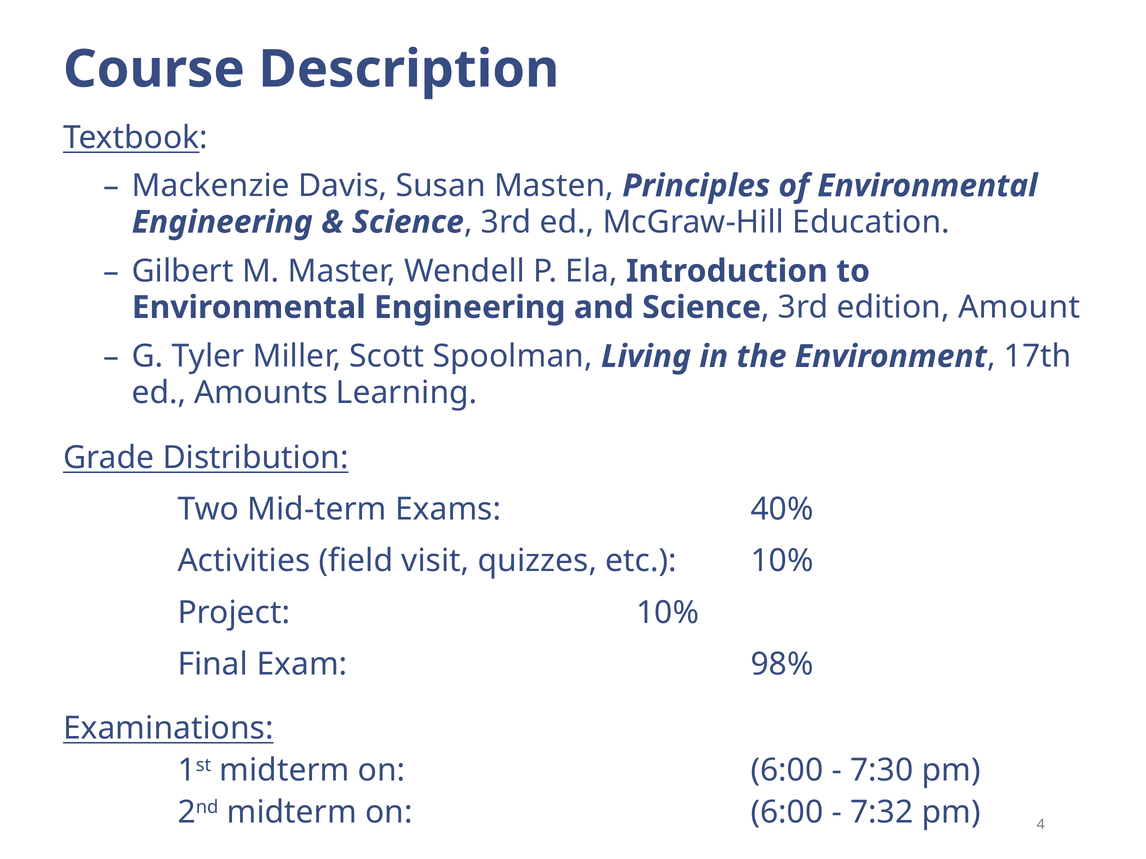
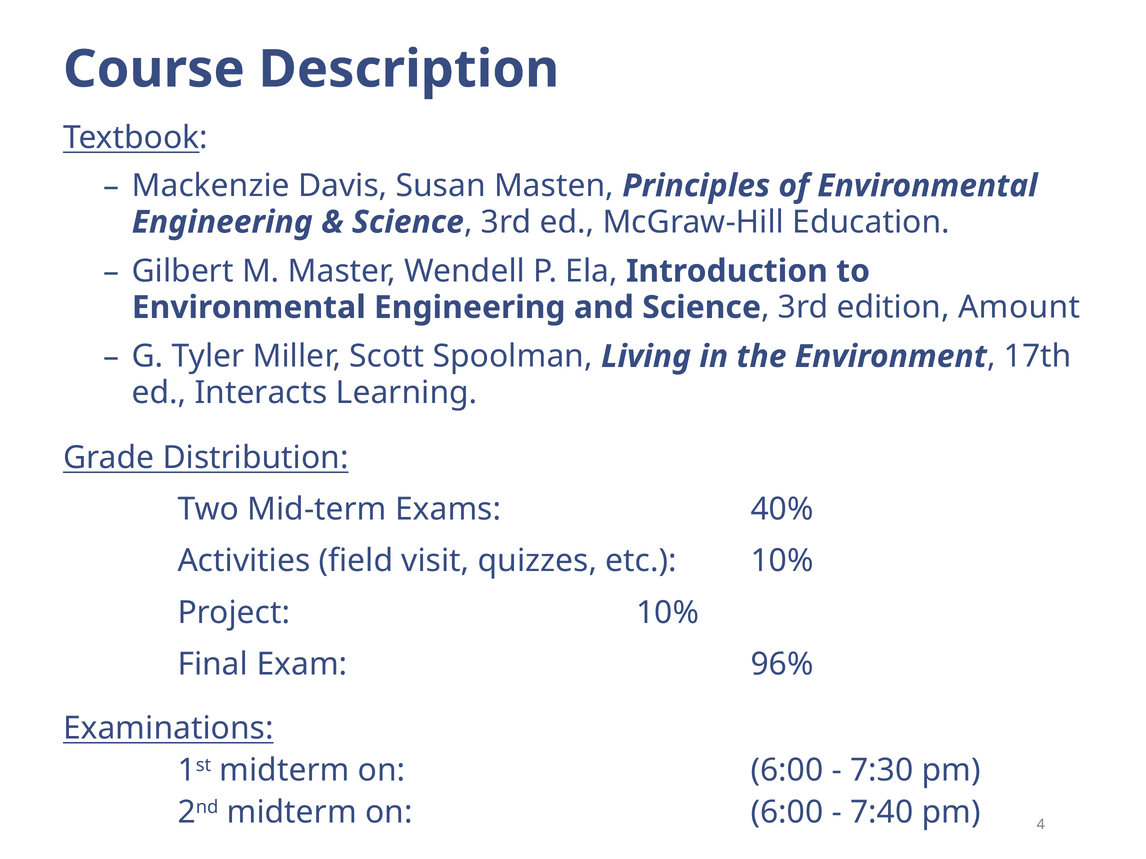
Amounts: Amounts -> Interacts
98%: 98% -> 96%
7:32: 7:32 -> 7:40
